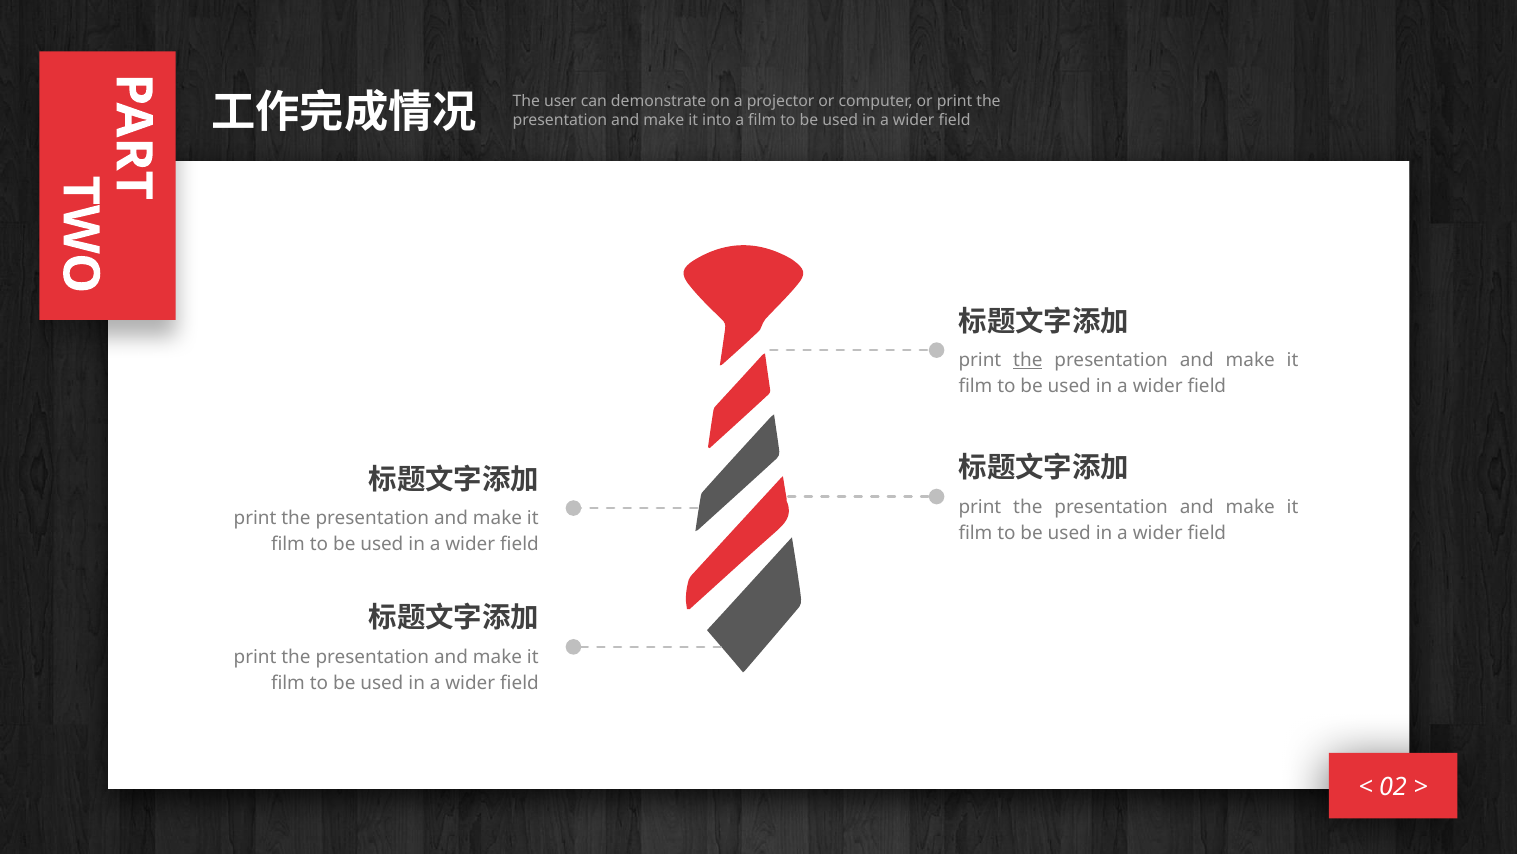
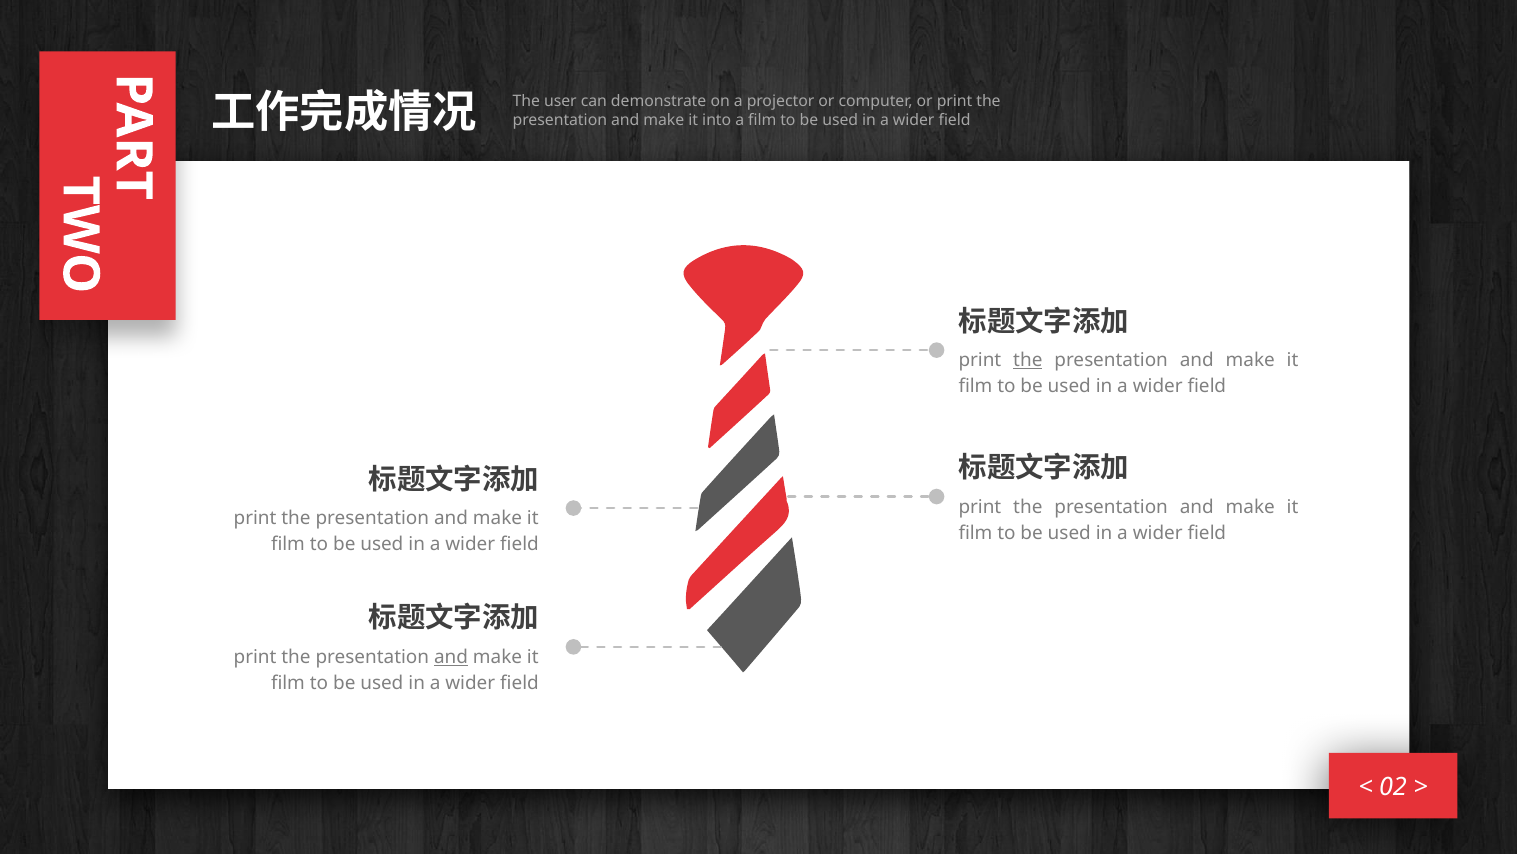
and at (451, 657) underline: none -> present
